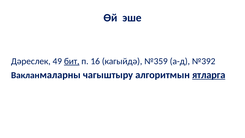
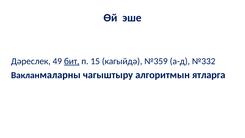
16: 16 -> 15
№392: №392 -> №332
ятларга underline: present -> none
